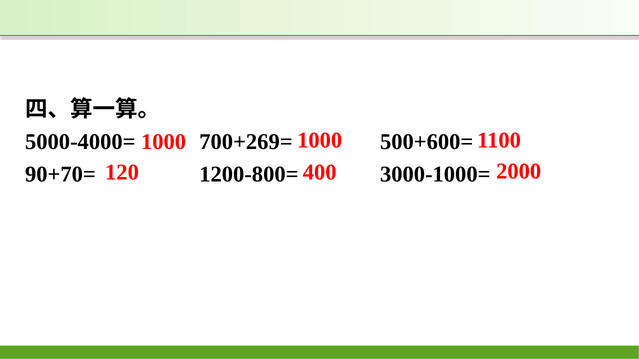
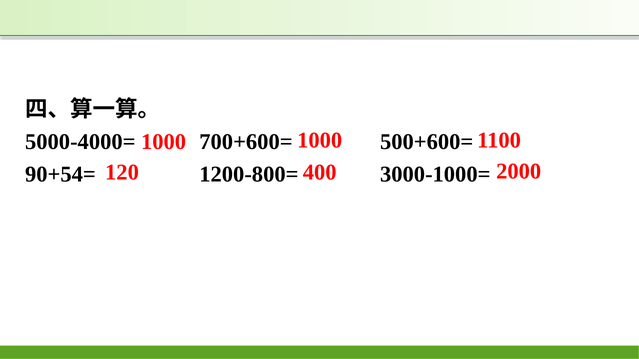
700+269=: 700+269= -> 700+600=
90+70=: 90+70= -> 90+54=
